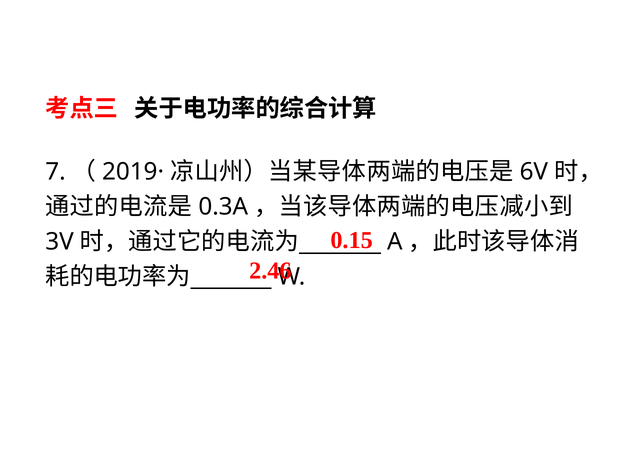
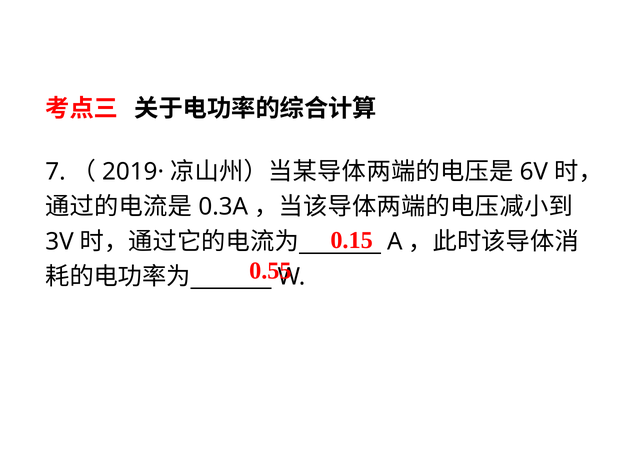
2.46: 2.46 -> 0.55
